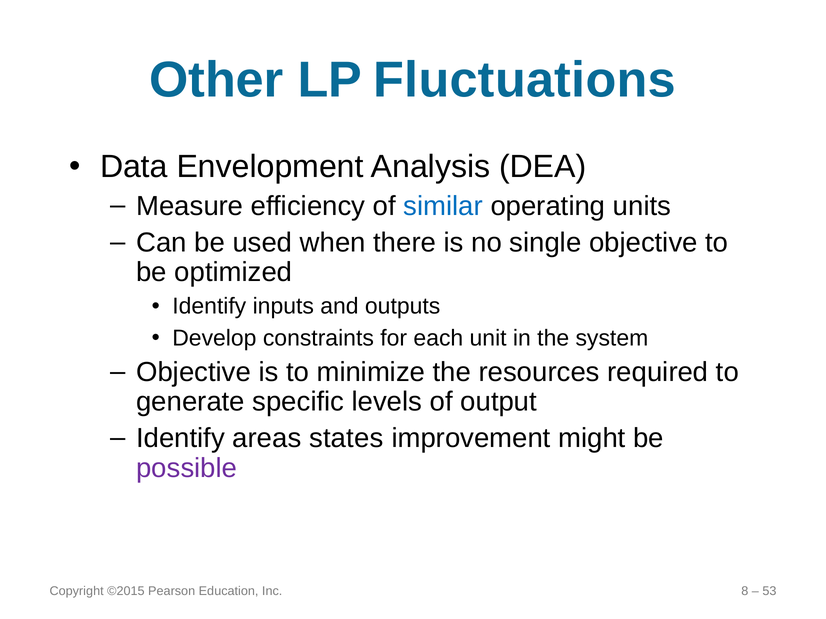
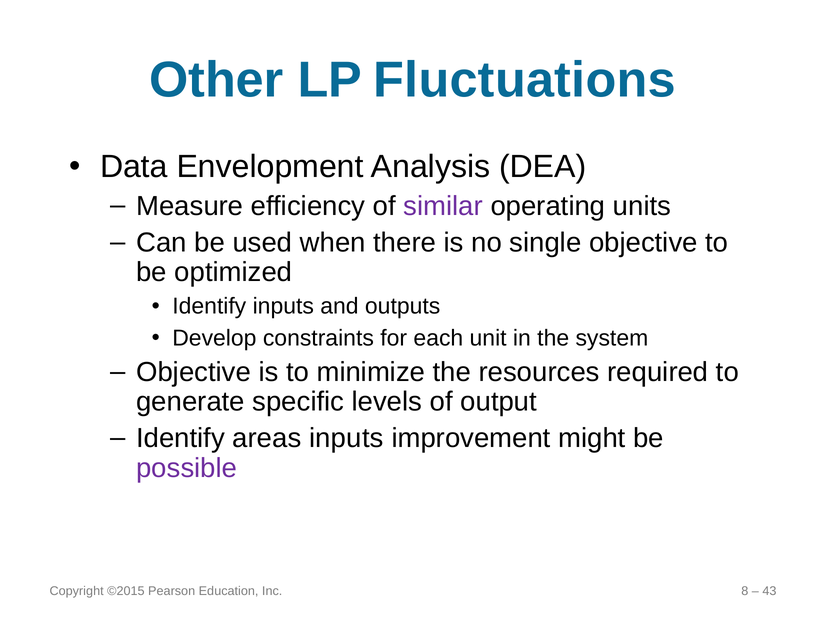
similar colour: blue -> purple
areas states: states -> inputs
53: 53 -> 43
